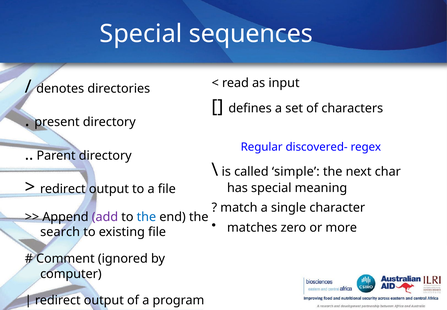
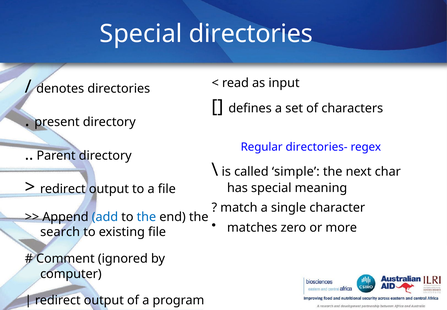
Special sequences: sequences -> directories
discovered-: discovered- -> directories-
add colour: purple -> blue
